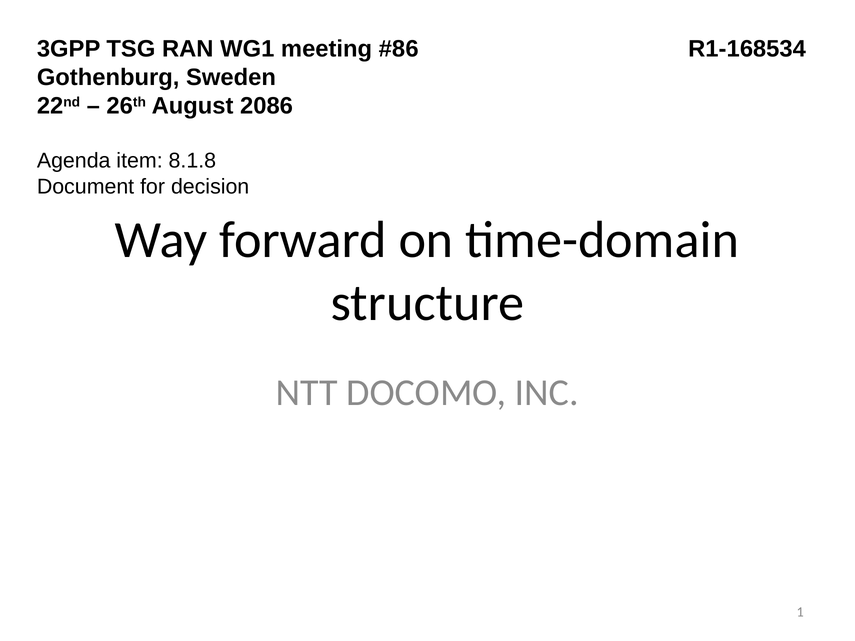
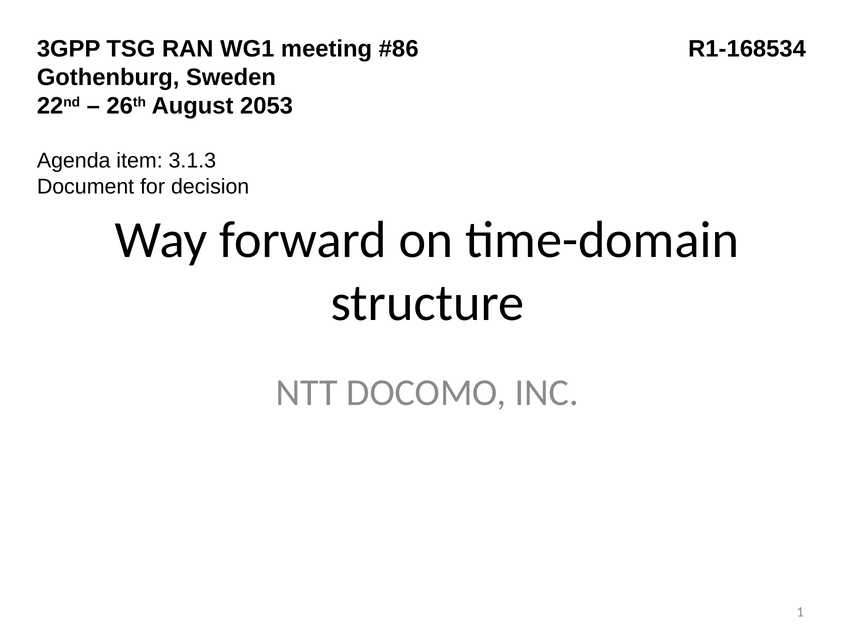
2086: 2086 -> 2053
8.1.8: 8.1.8 -> 3.1.3
